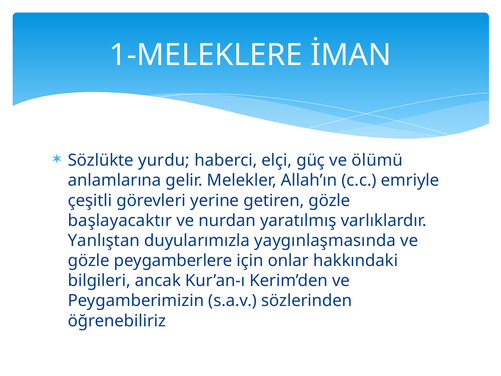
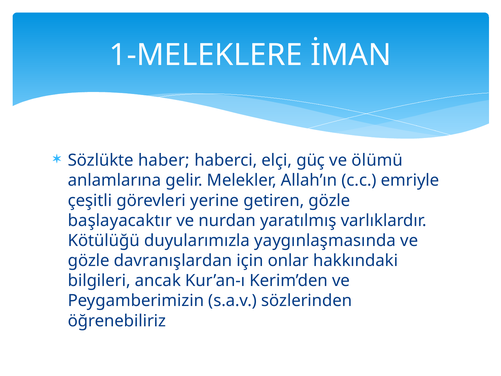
yurdu: yurdu -> haber
Yanlıştan: Yanlıştan -> Kötülüğü
peygamberlere: peygamberlere -> davranışlardan
